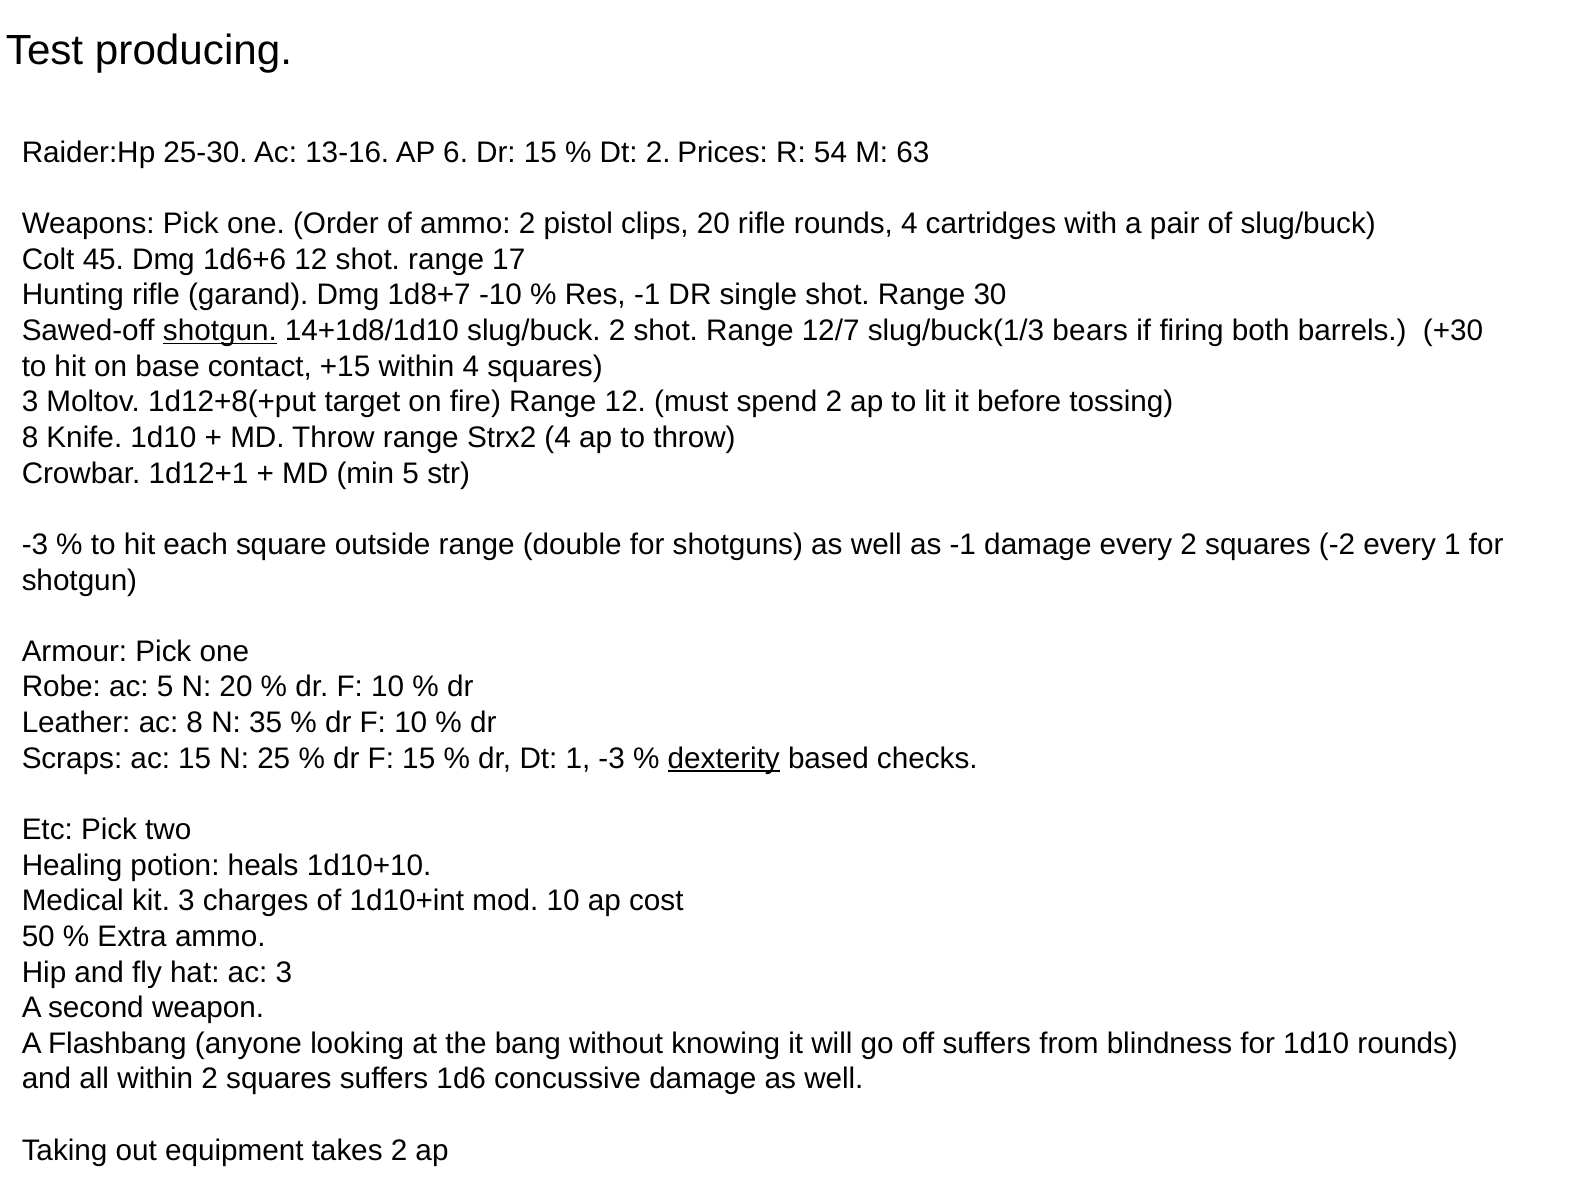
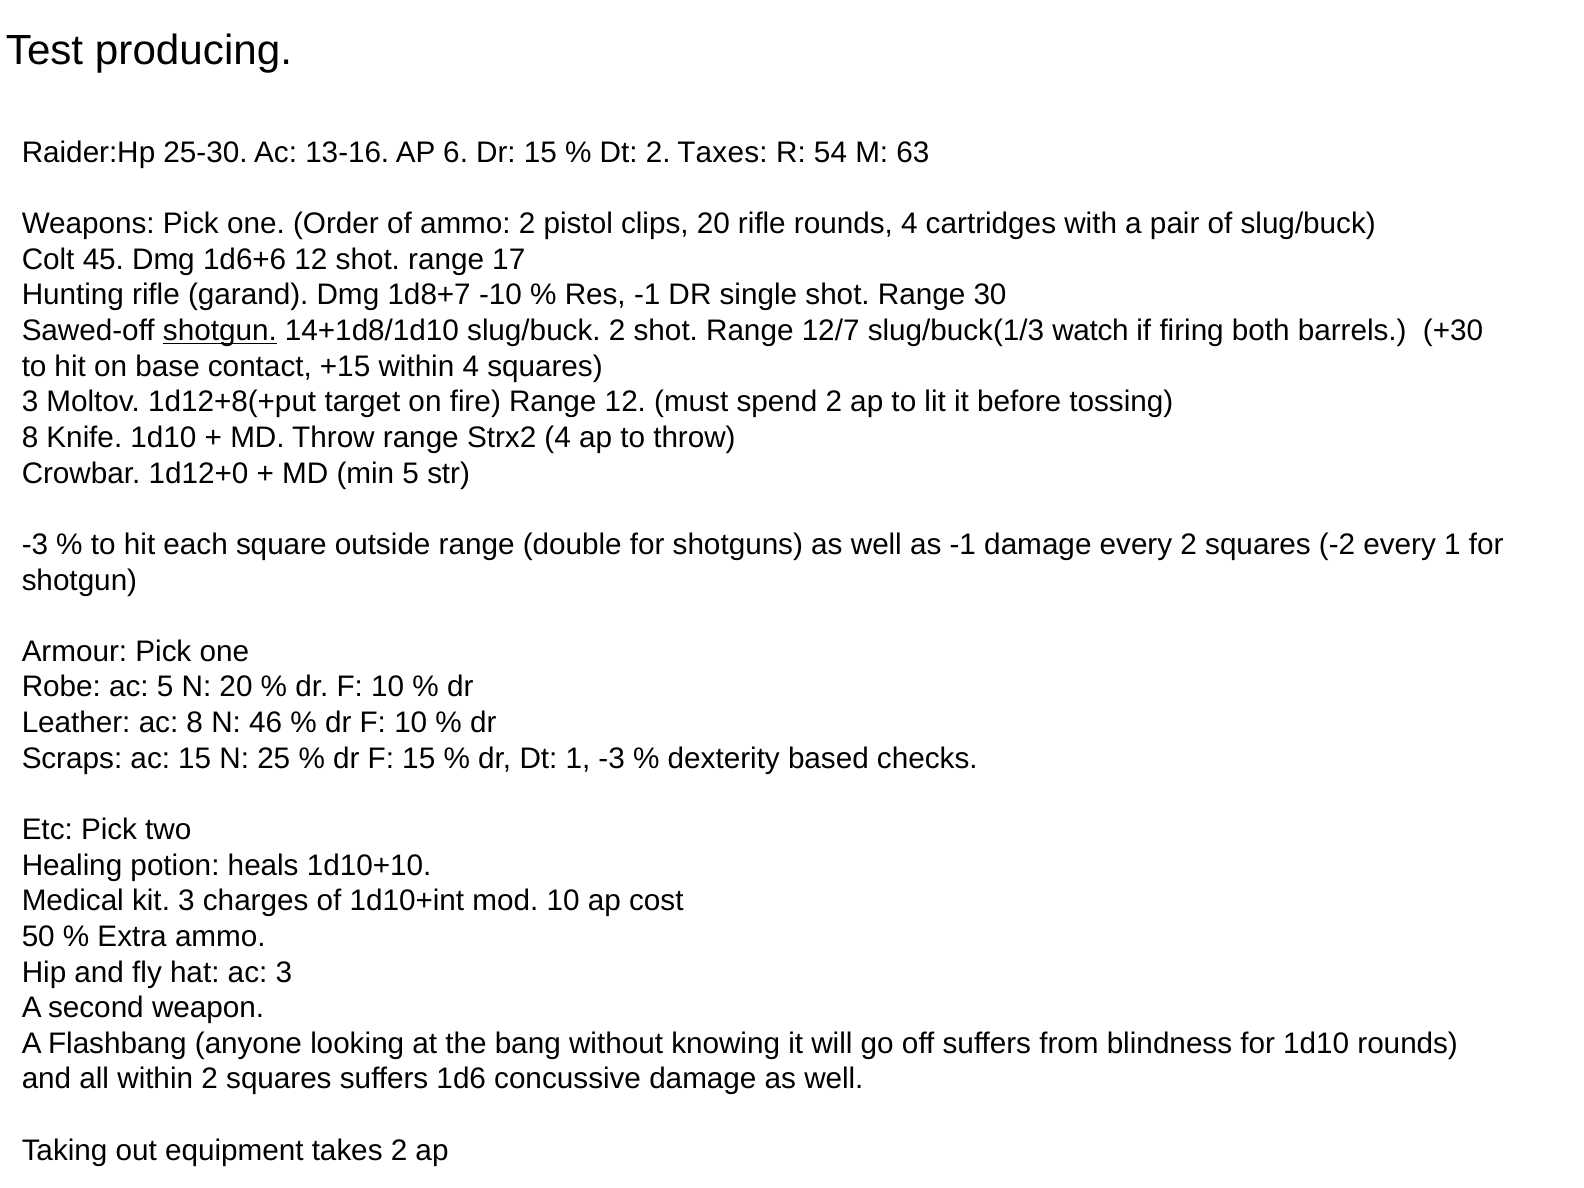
Prices: Prices -> Taxes
bears: bears -> watch
1d12+1: 1d12+1 -> 1d12+0
35: 35 -> 46
dexterity underline: present -> none
